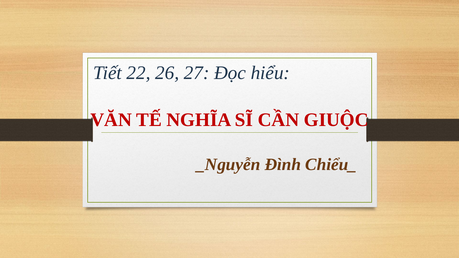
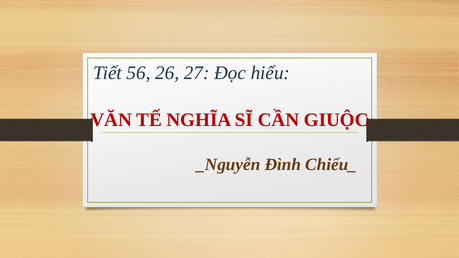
22: 22 -> 56
